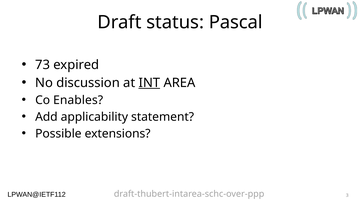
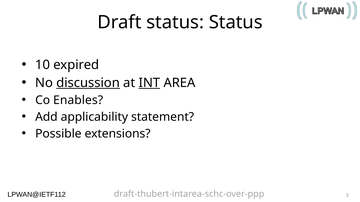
status Pascal: Pascal -> Status
73: 73 -> 10
discussion underline: none -> present
